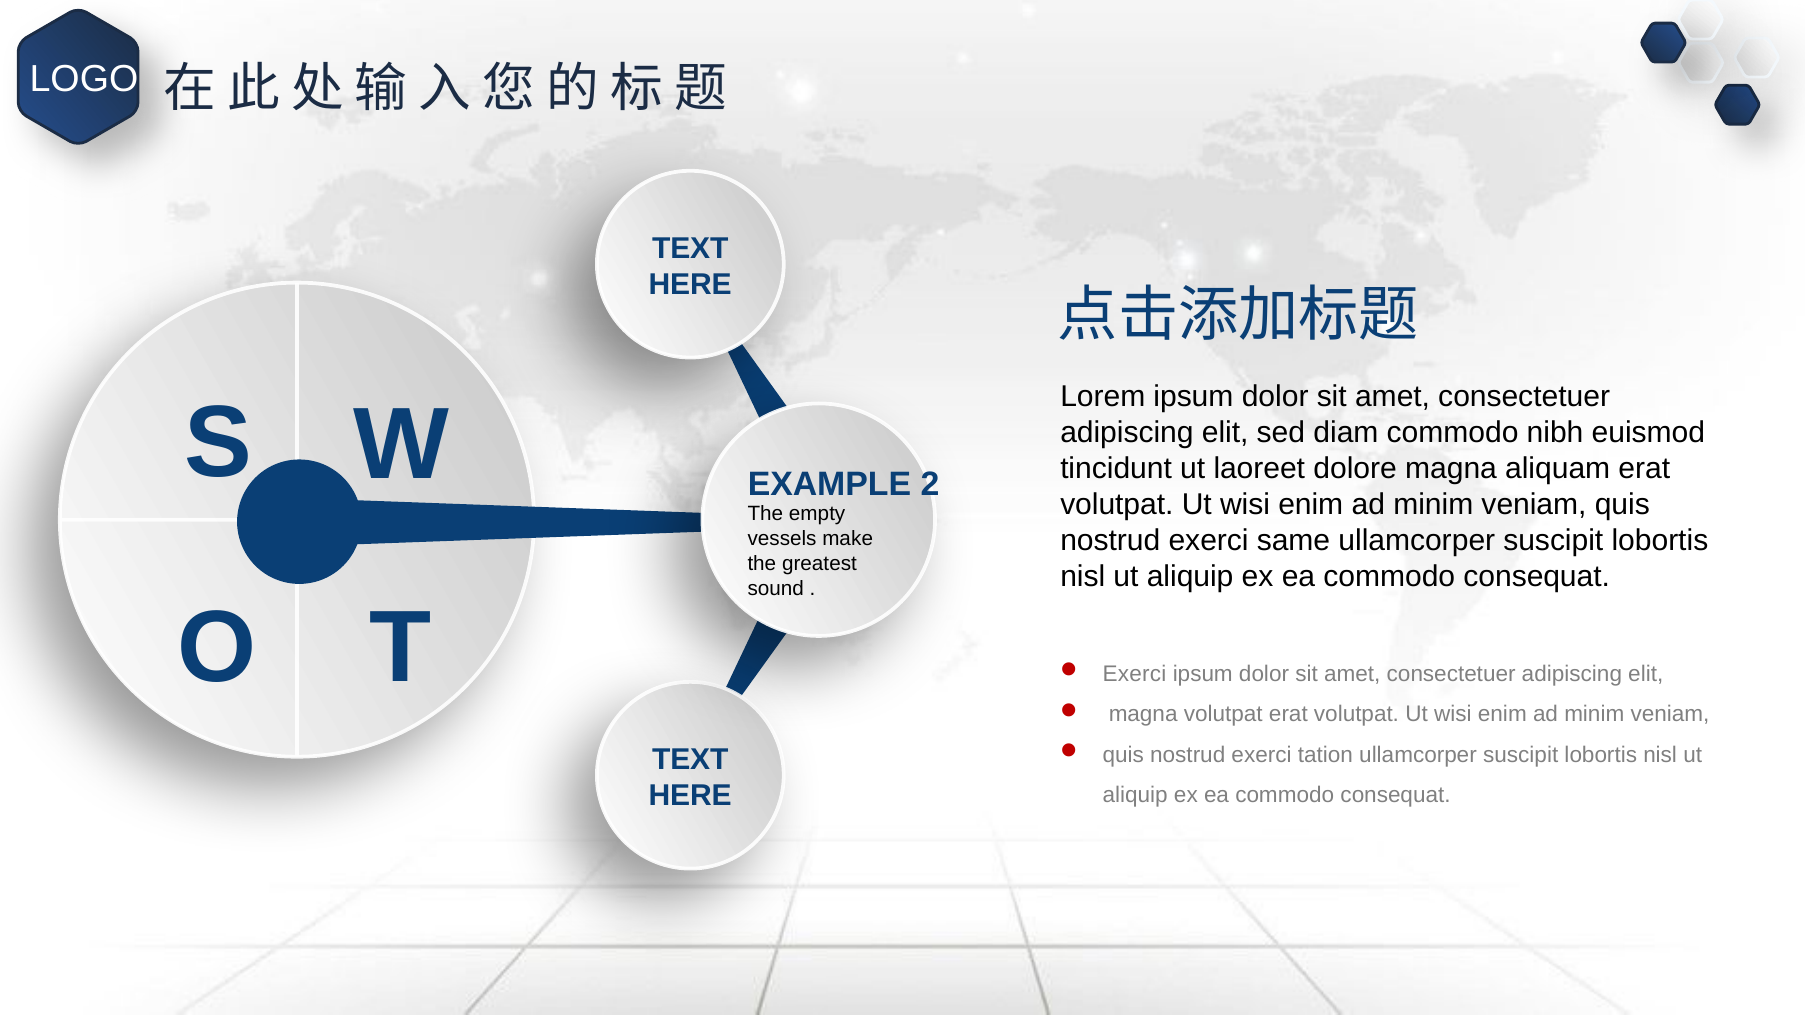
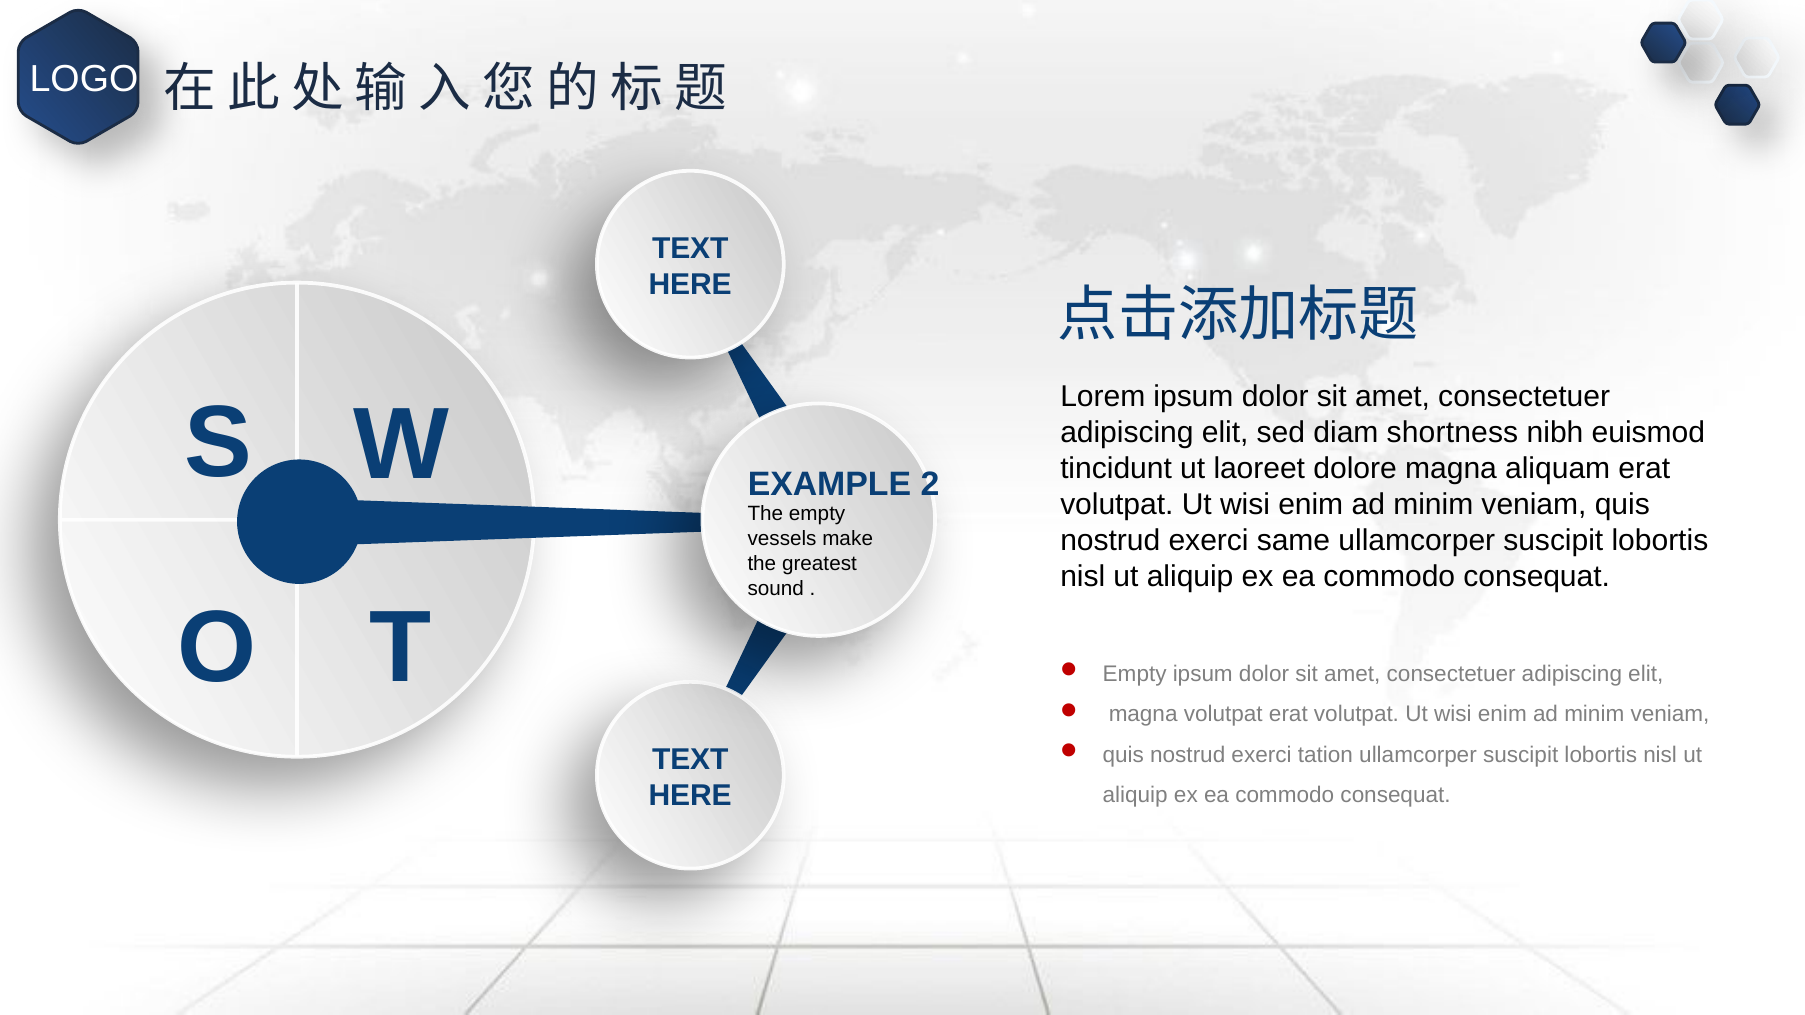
diam commodo: commodo -> shortness
Exerci at (1135, 674): Exerci -> Empty
